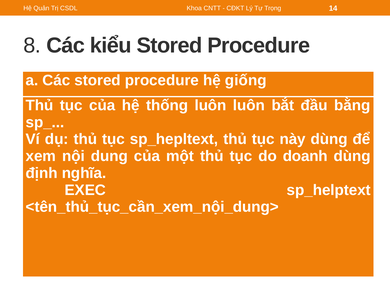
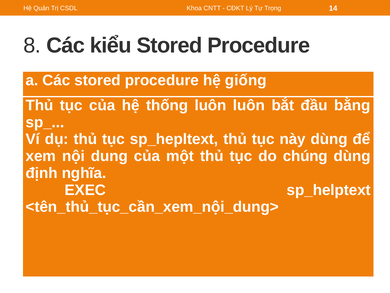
doanh: doanh -> chúng
